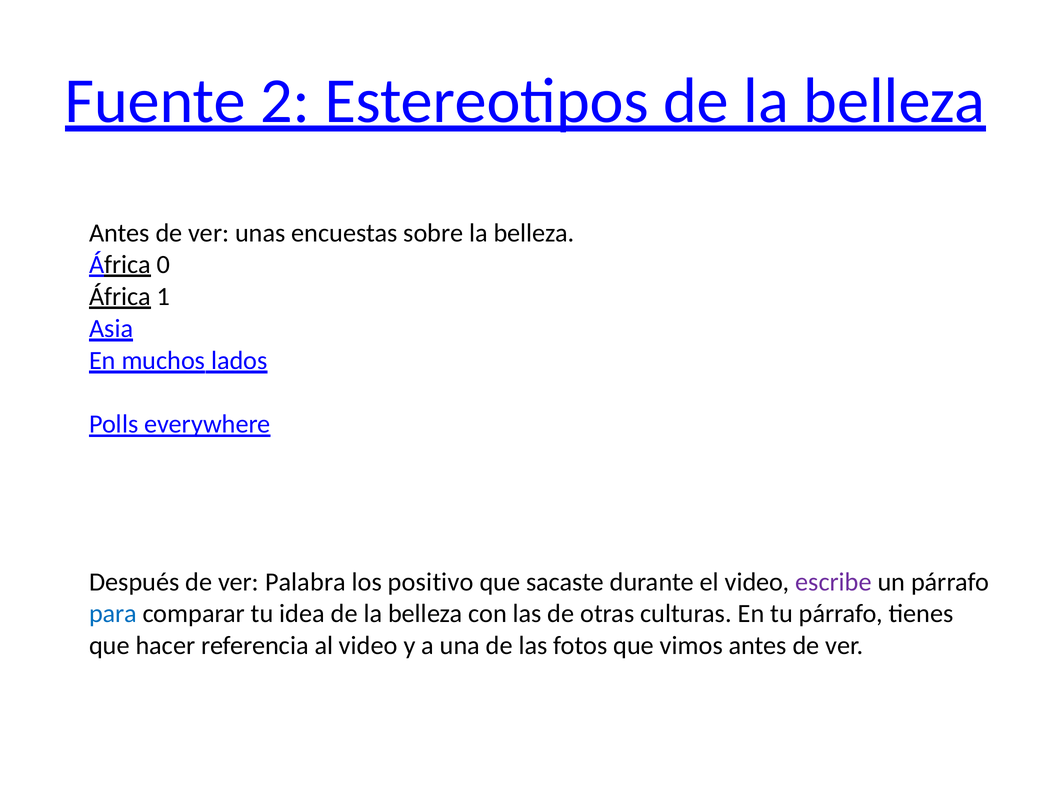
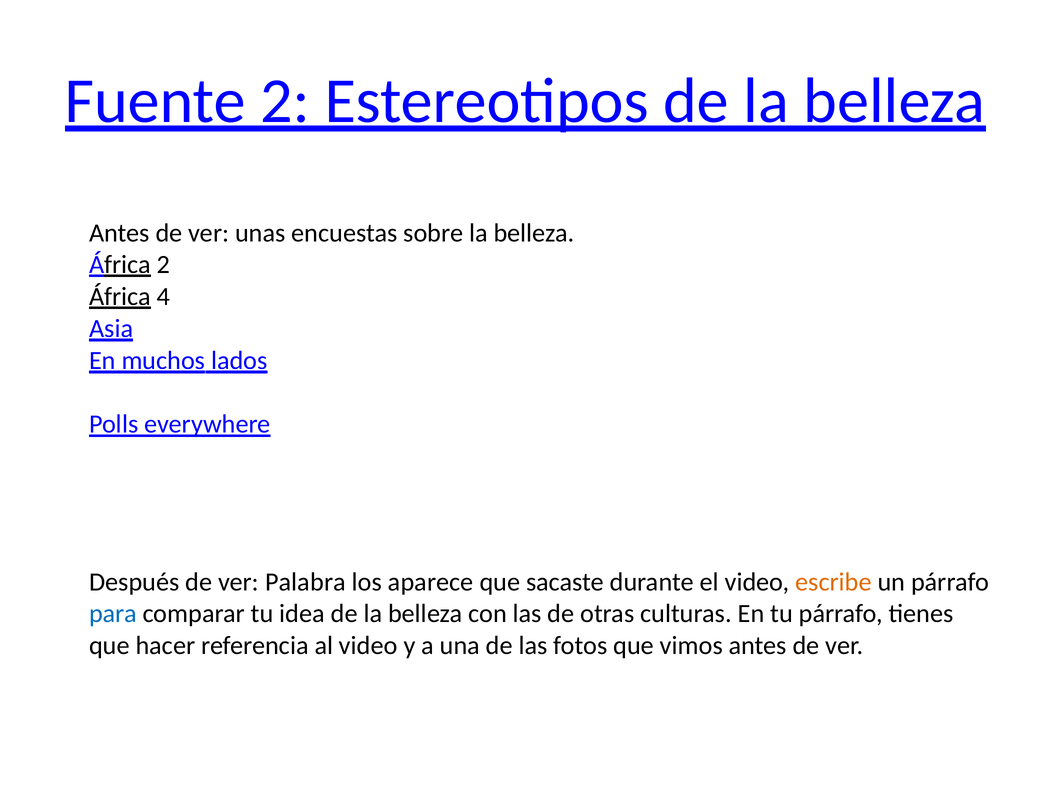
África 0: 0 -> 2
1: 1 -> 4
positivo: positivo -> aparece
escribe colour: purple -> orange
